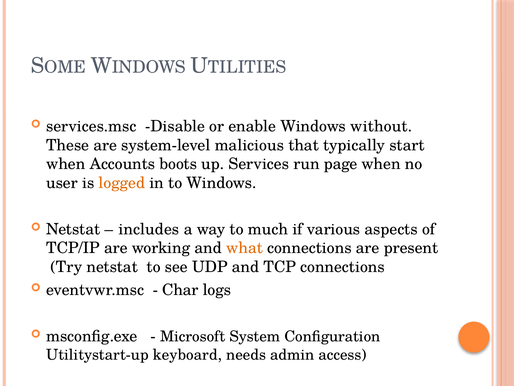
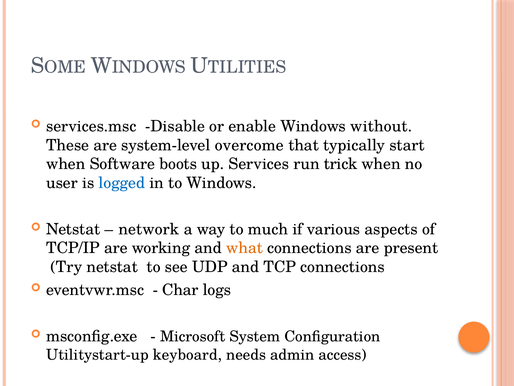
malicious: malicious -> overcome
Accounts: Accounts -> Software
page: page -> trick
logged colour: orange -> blue
includes: includes -> network
